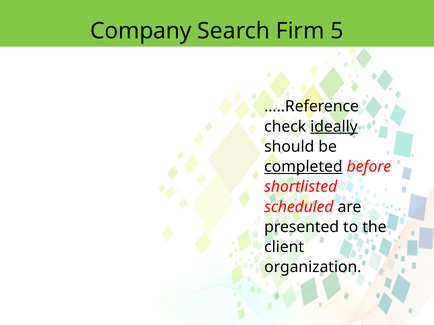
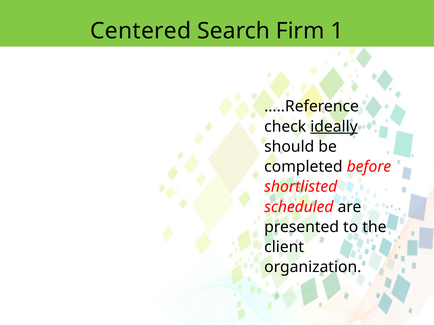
Company: Company -> Centered
5: 5 -> 1
completed underline: present -> none
